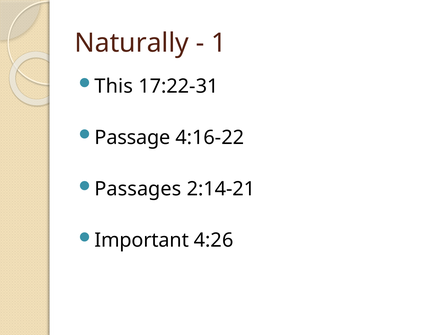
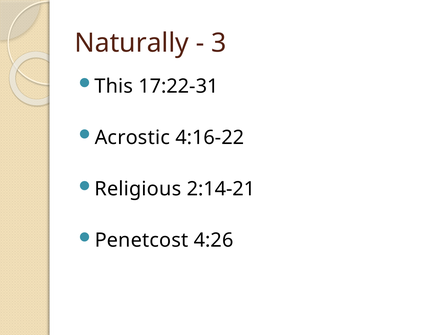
1: 1 -> 3
Passage: Passage -> Acrostic
Passages: Passages -> Religious
Important: Important -> Penetcost
